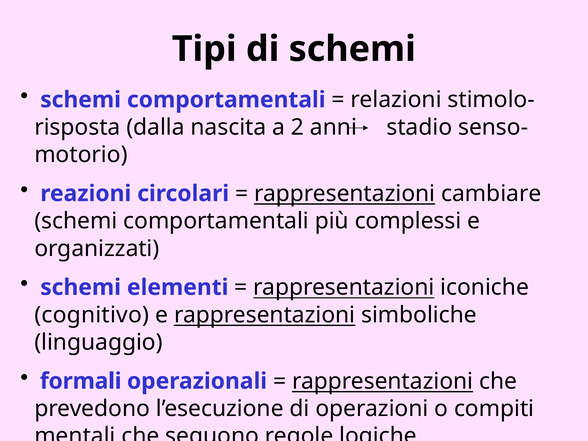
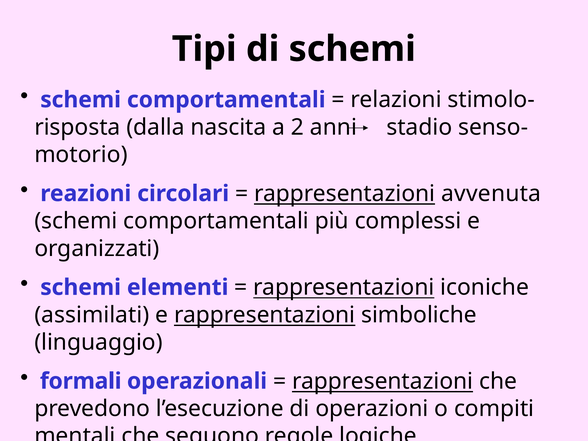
cambiare: cambiare -> avvenuta
cognitivo: cognitivo -> assimilati
